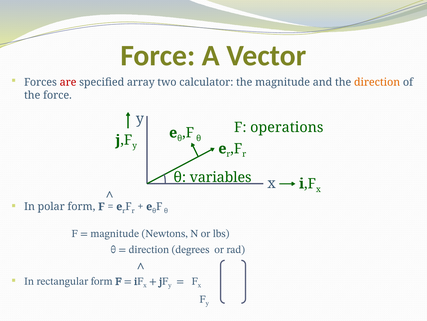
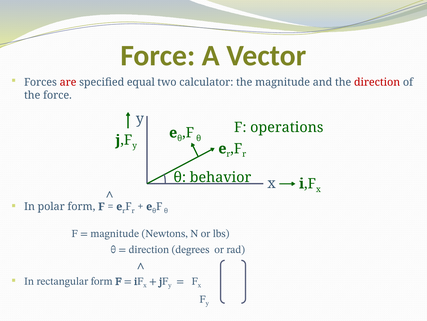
array: array -> equal
direction at (377, 82) colour: orange -> red
variables: variables -> behavior
